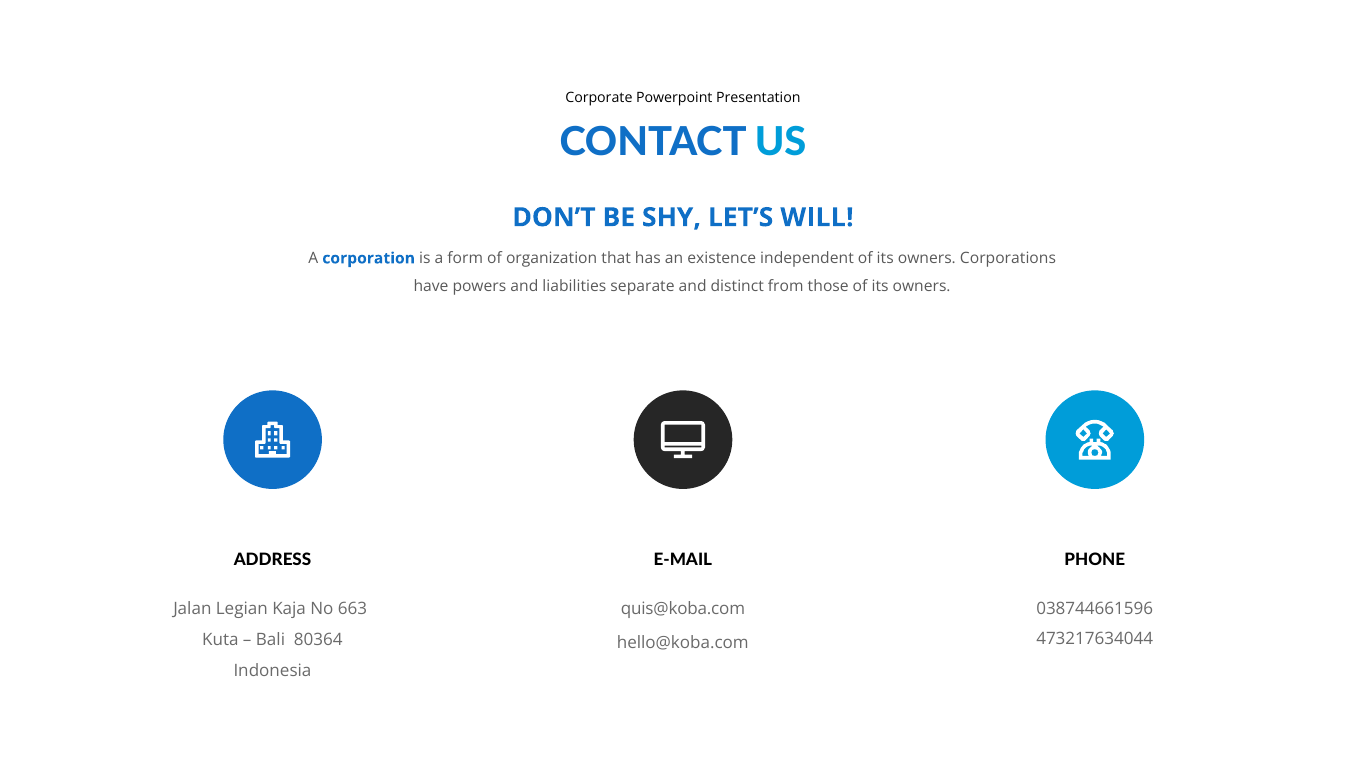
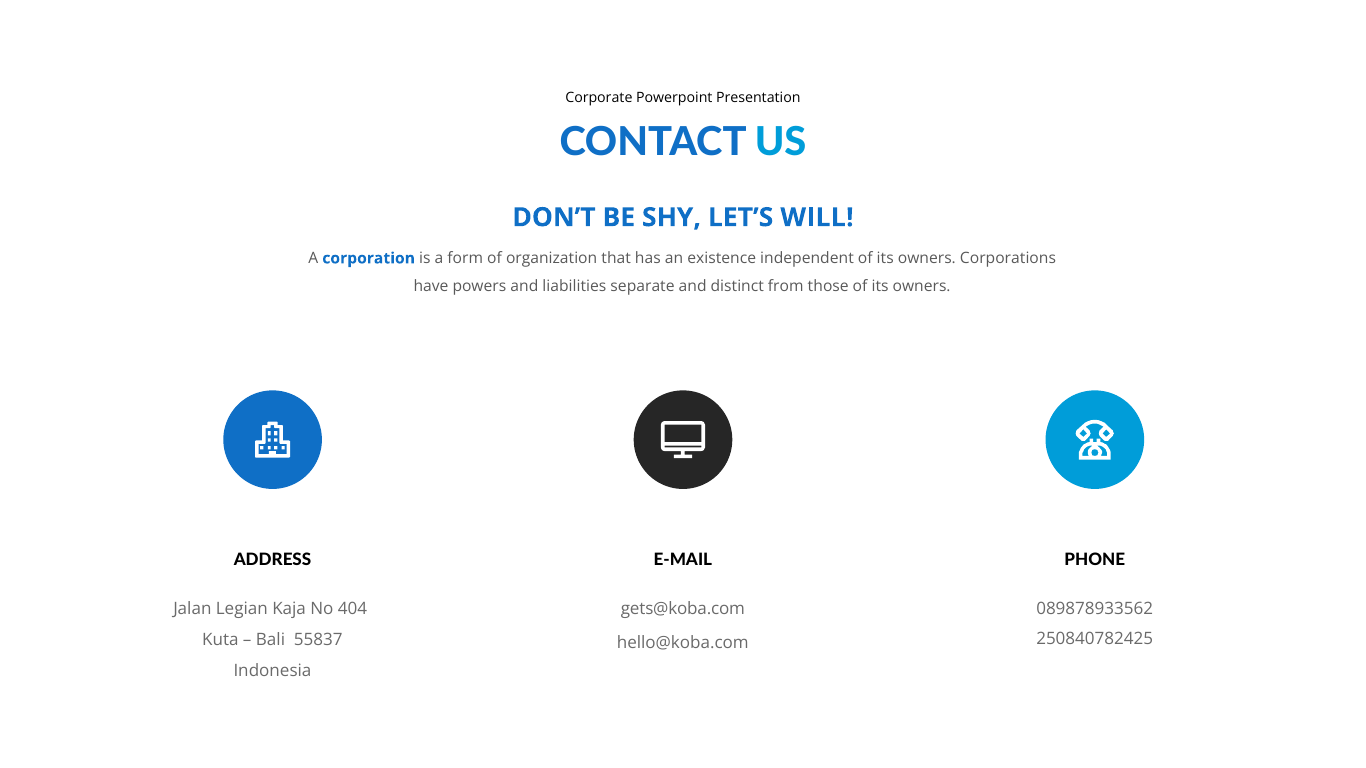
663: 663 -> 404
quis@koba.com: quis@koba.com -> gets@koba.com
038744661596: 038744661596 -> 089878933562
80364: 80364 -> 55837
473217634044: 473217634044 -> 250840782425
